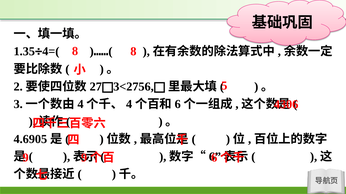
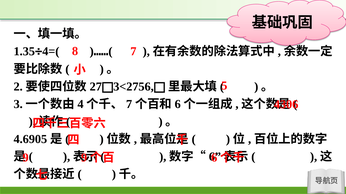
8 8: 8 -> 7
4 at (129, 104): 4 -> 7
